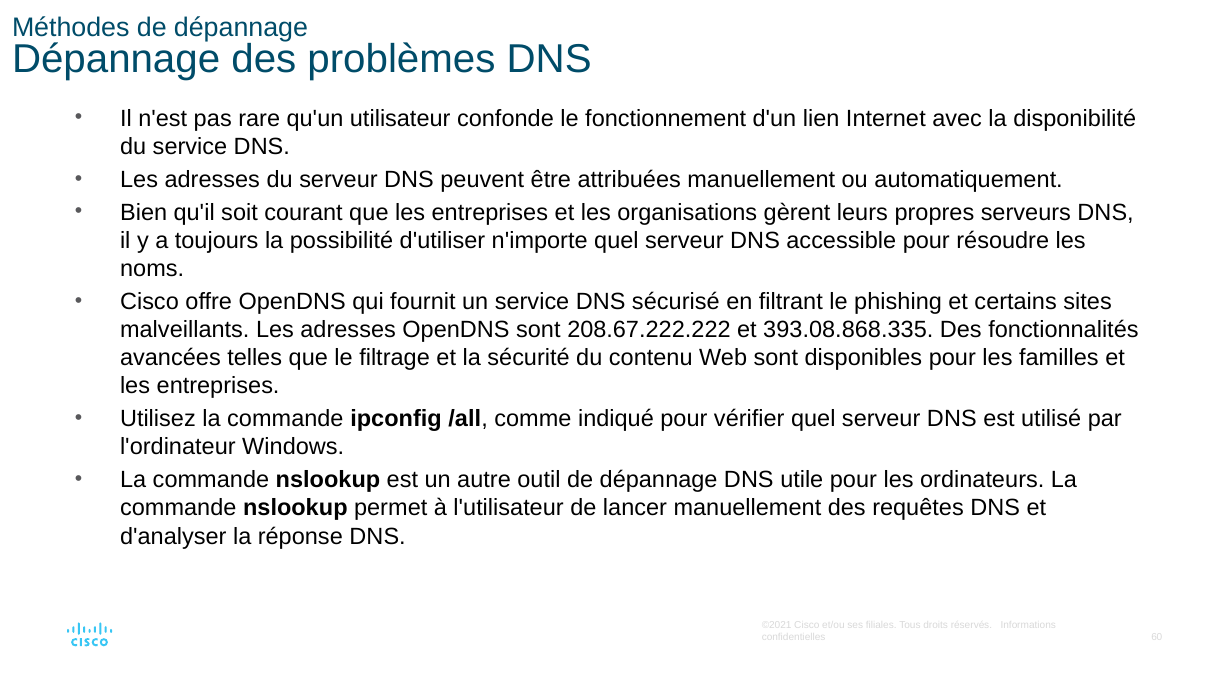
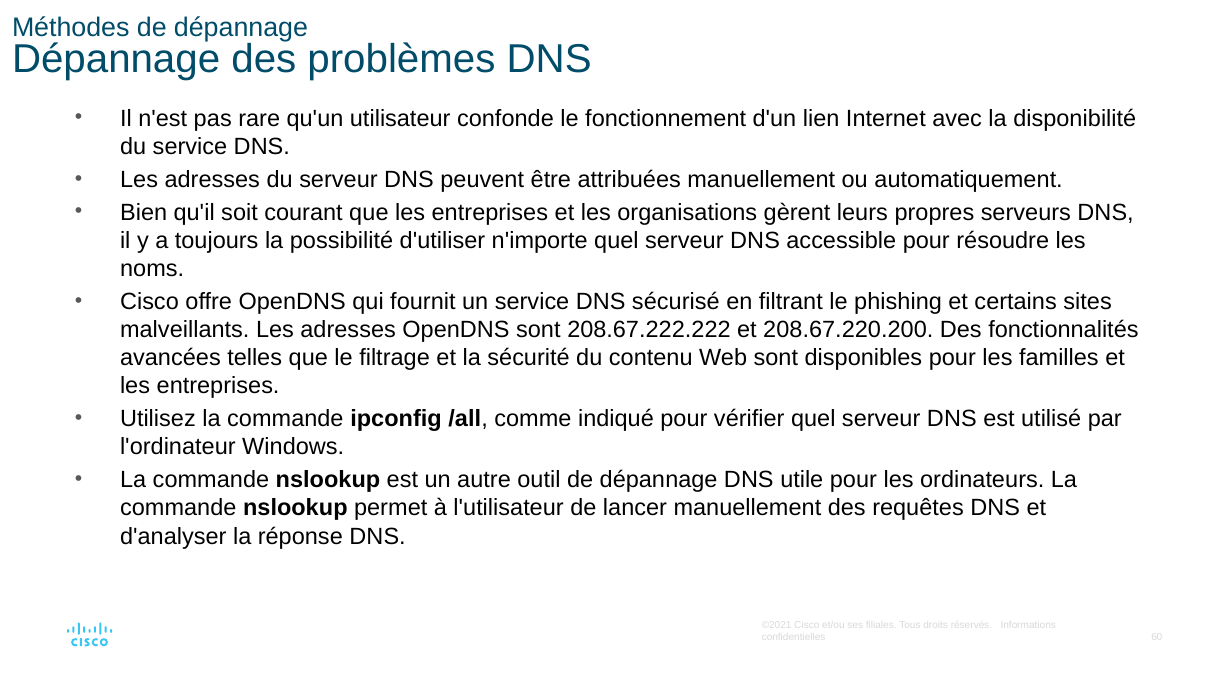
393.08.868.335: 393.08.868.335 -> 208.67.220.200
